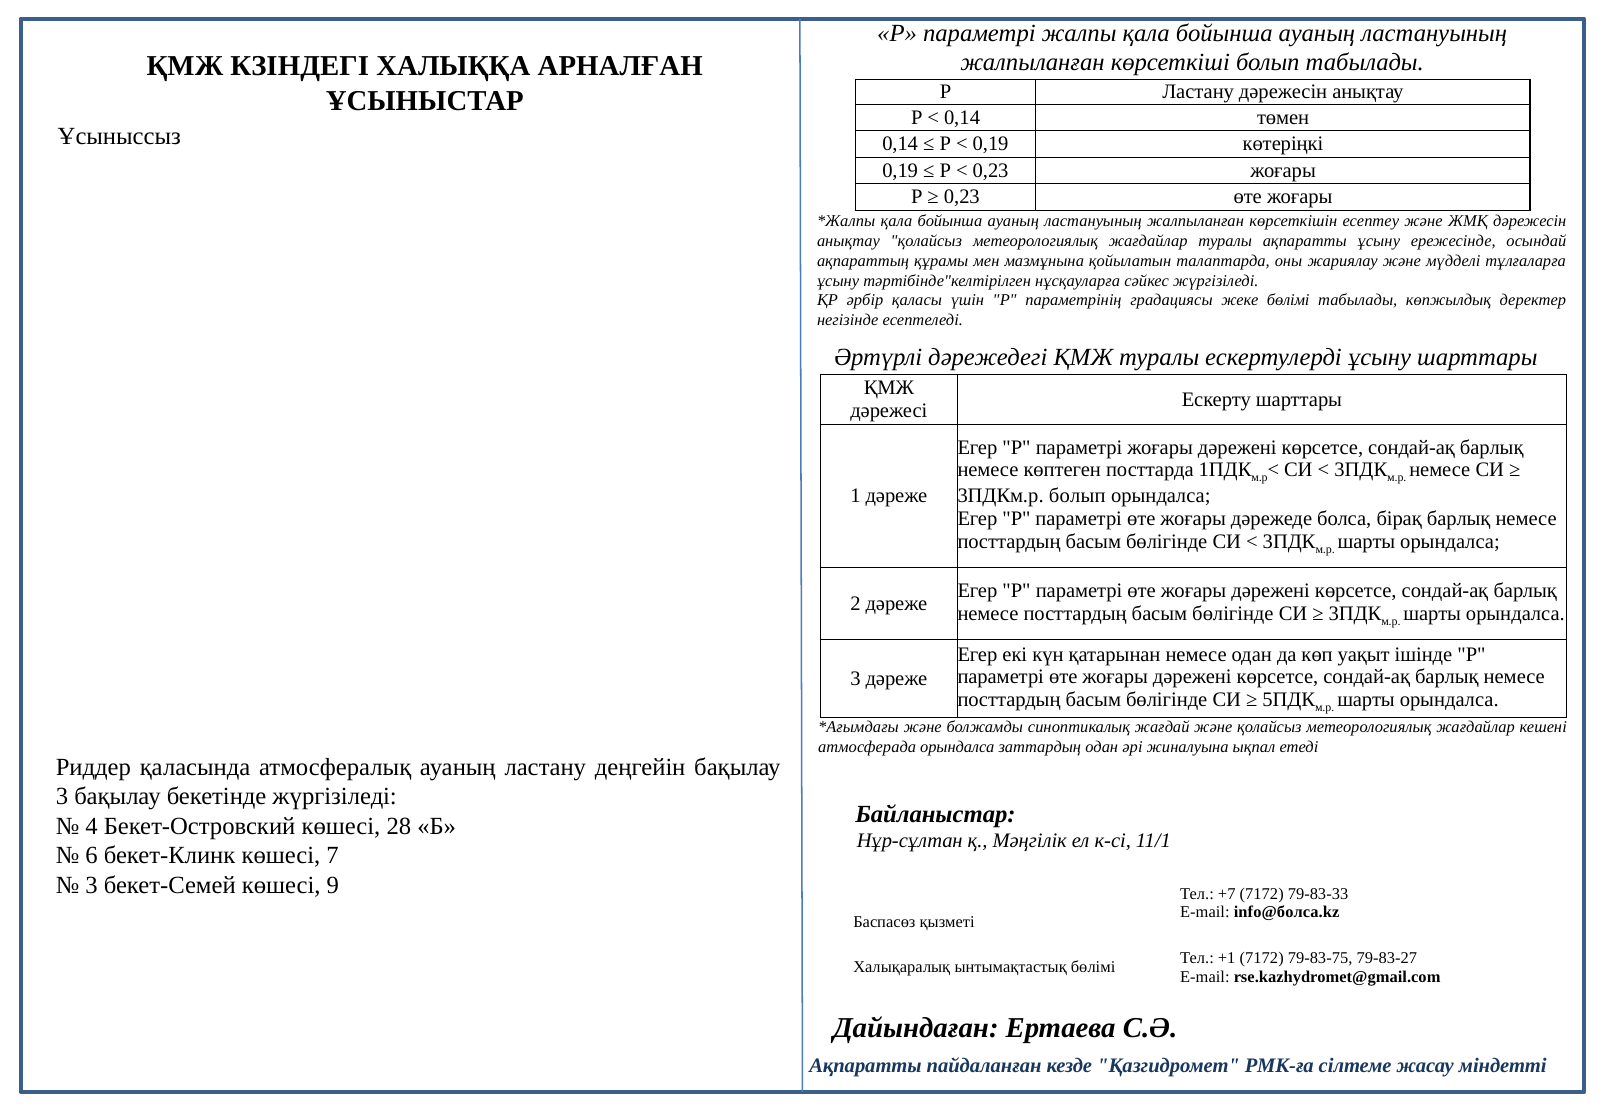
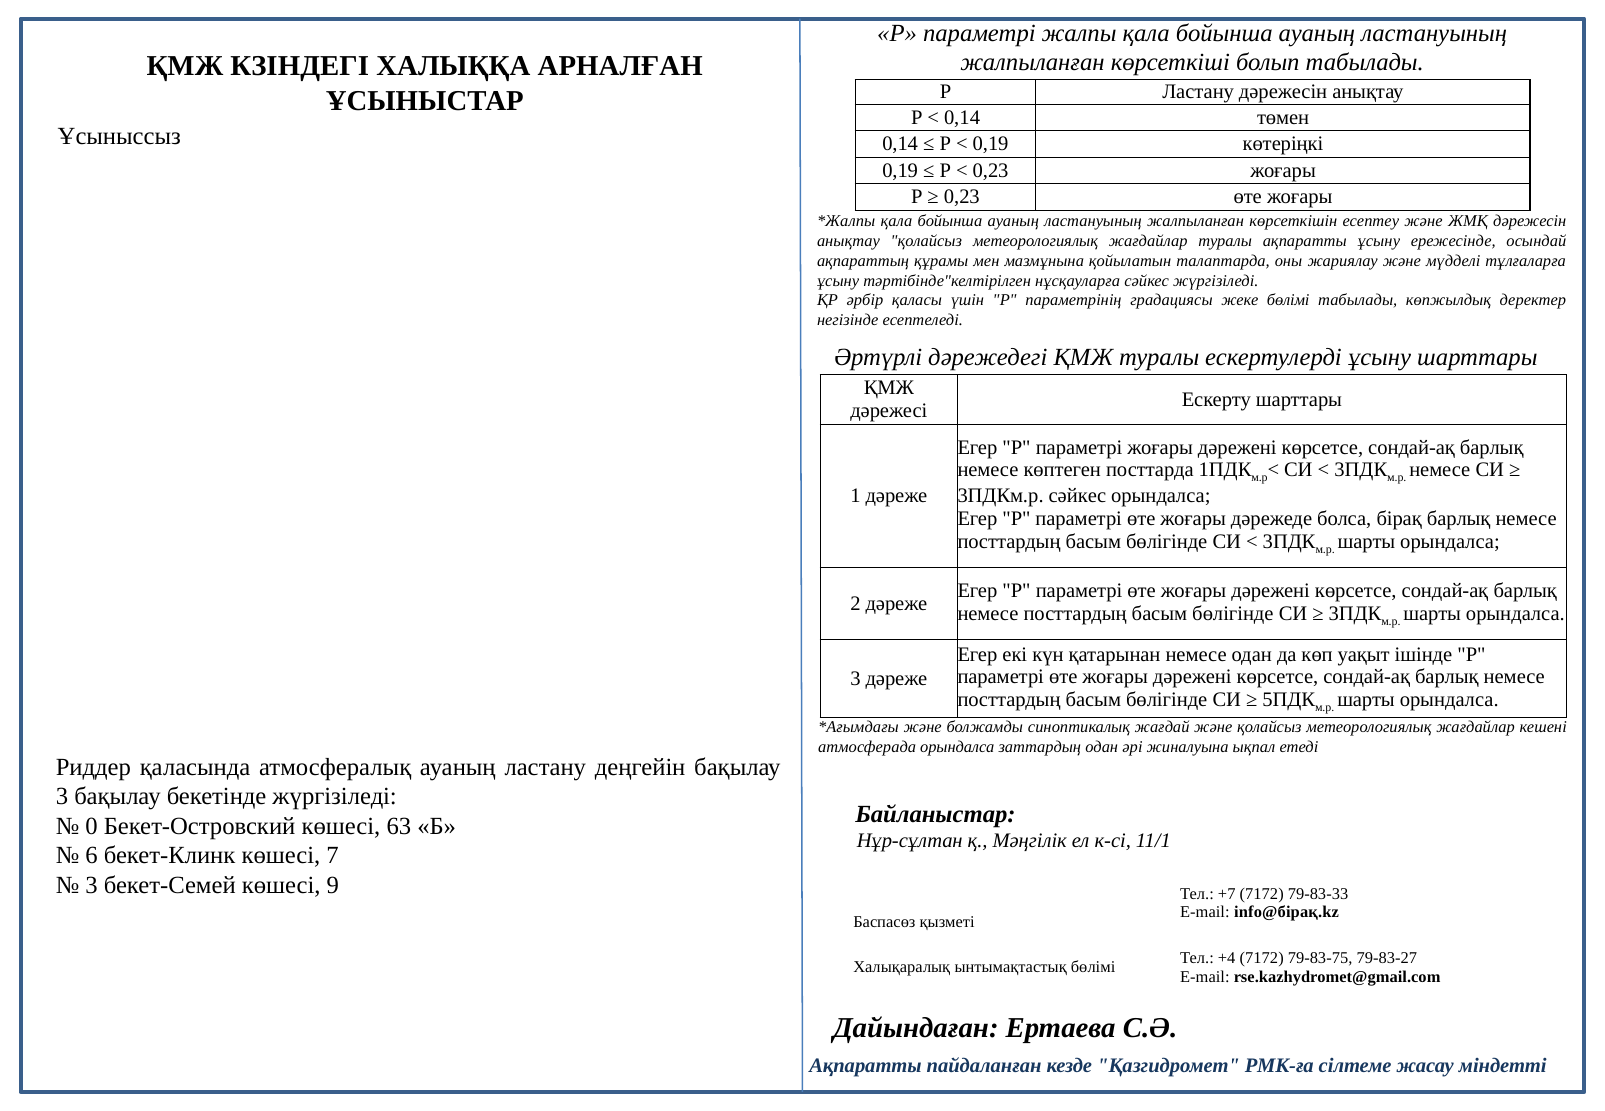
3ПДКм.р болып: болып -> сәйкес
4: 4 -> 0
28: 28 -> 63
info@болса.kz: info@болса.kz -> info@бірақ.kz
+1: +1 -> +4
